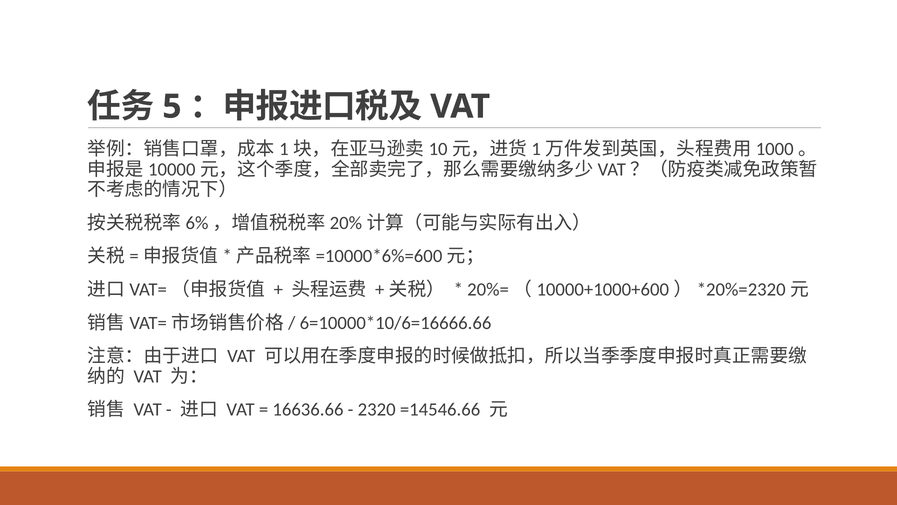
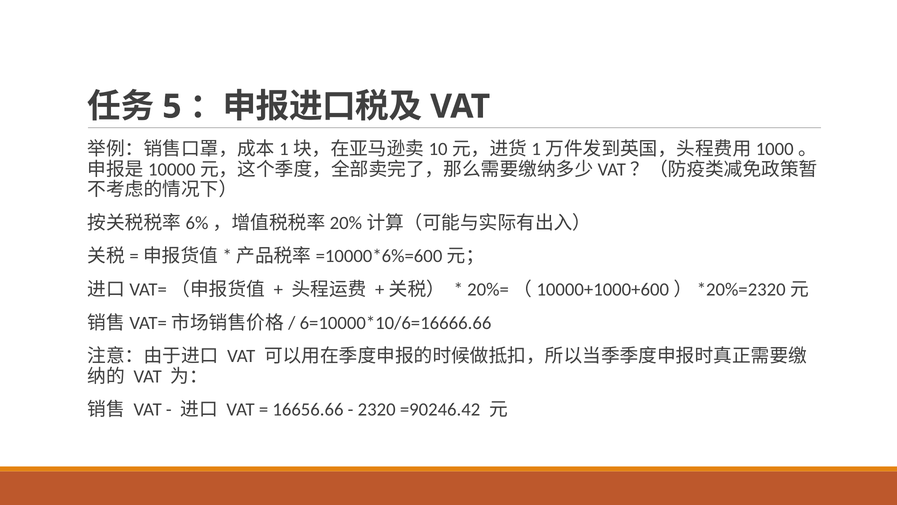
16636.66: 16636.66 -> 16656.66
=14546.66: =14546.66 -> =90246.42
